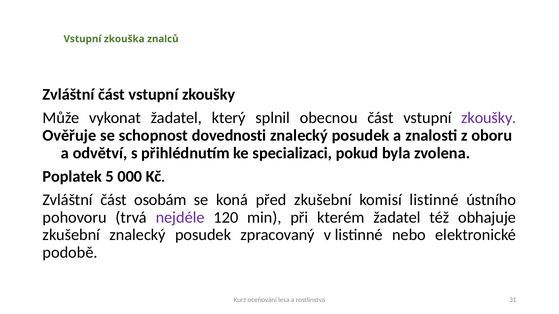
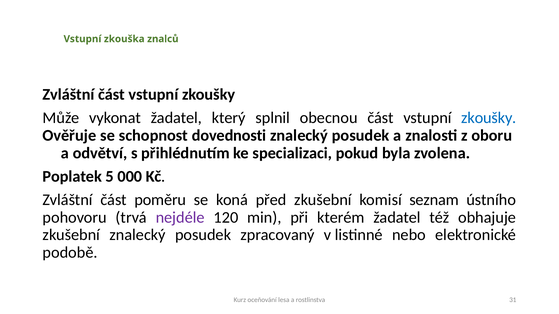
zkoušky at (489, 118) colour: purple -> blue
osobám: osobám -> poměru
komisí listinné: listinné -> seznam
